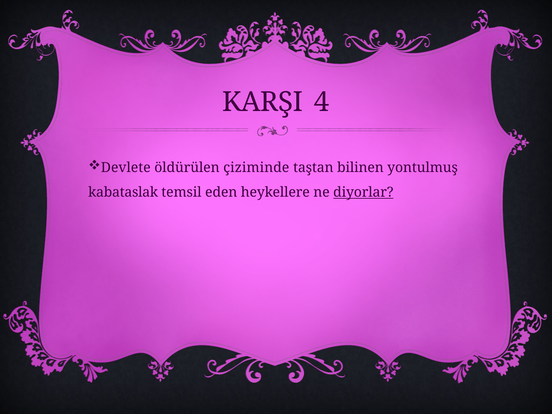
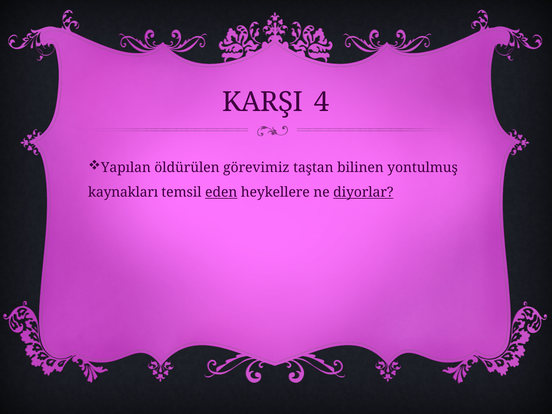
Devlete: Devlete -> Yapılan
çiziminde: çiziminde -> görevimiz
kabataslak: kabataslak -> kaynakları
eden underline: none -> present
